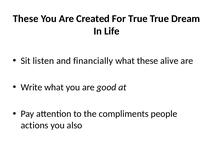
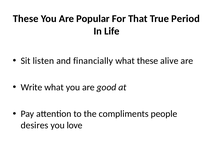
Created: Created -> Popular
For True: True -> That
Dream: Dream -> Period
actions: actions -> desires
also: also -> love
